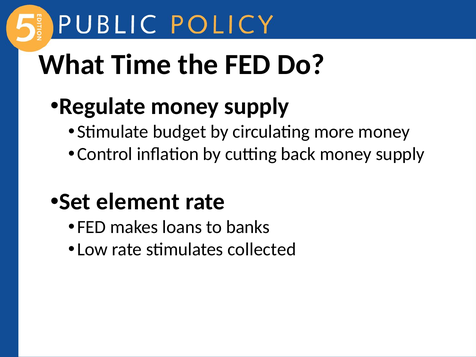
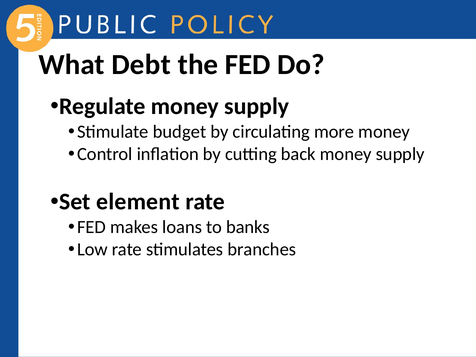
Time: Time -> Debt
collected: collected -> branches
